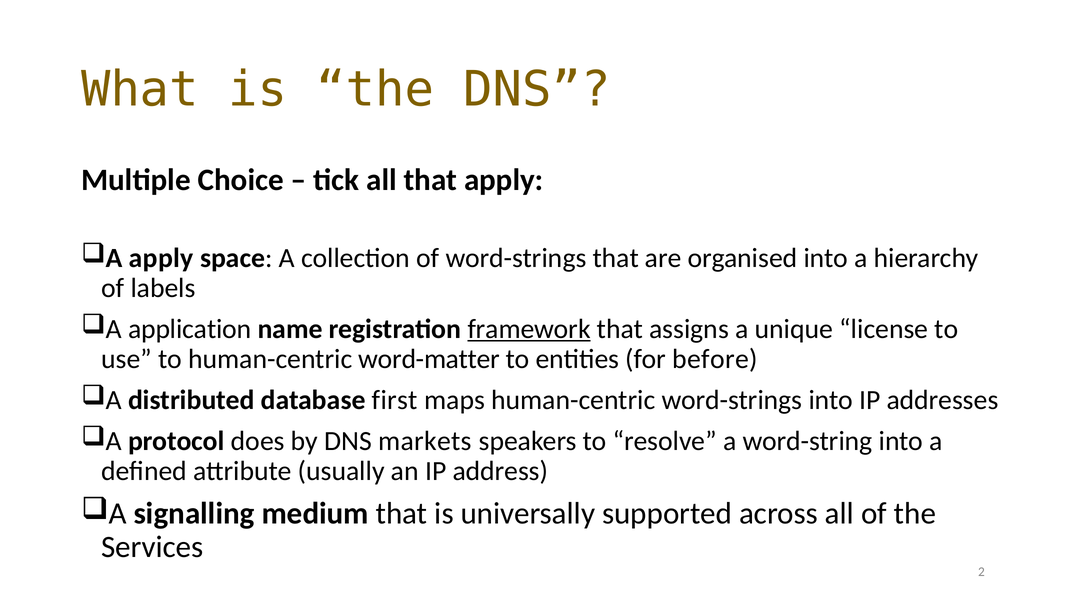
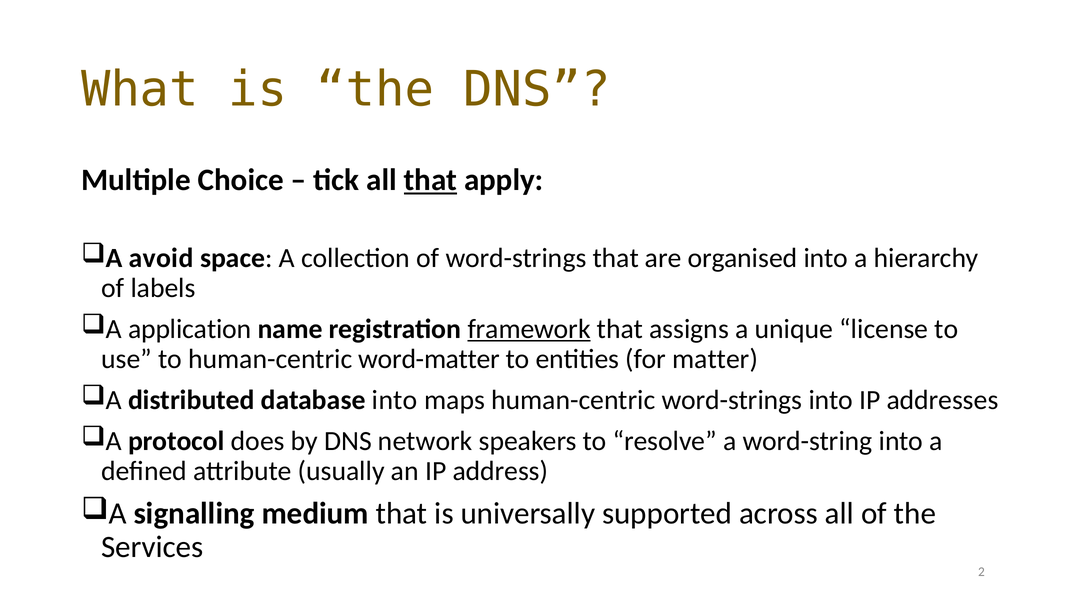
that at (430, 180) underline: none -> present
A apply: apply -> avoid
before: before -> matter
database first: first -> into
markets: markets -> network
